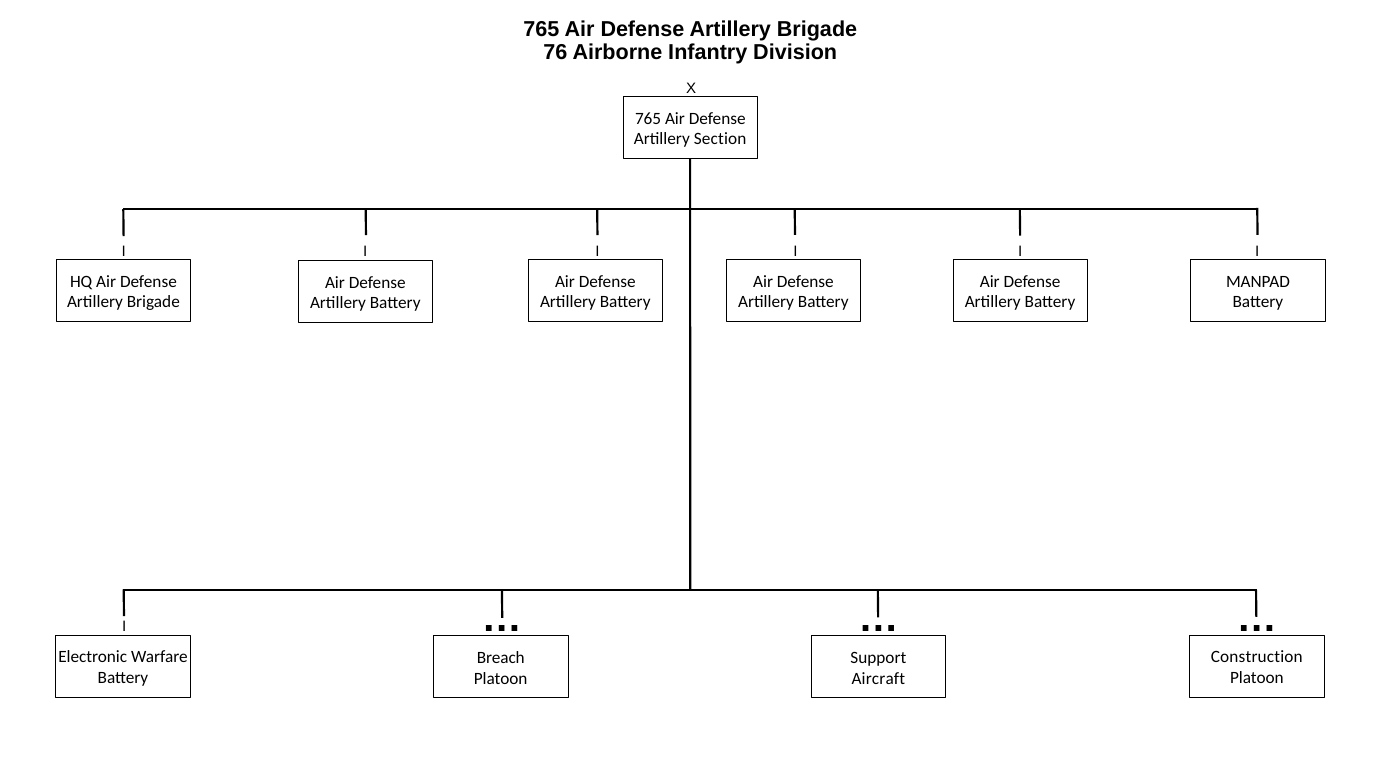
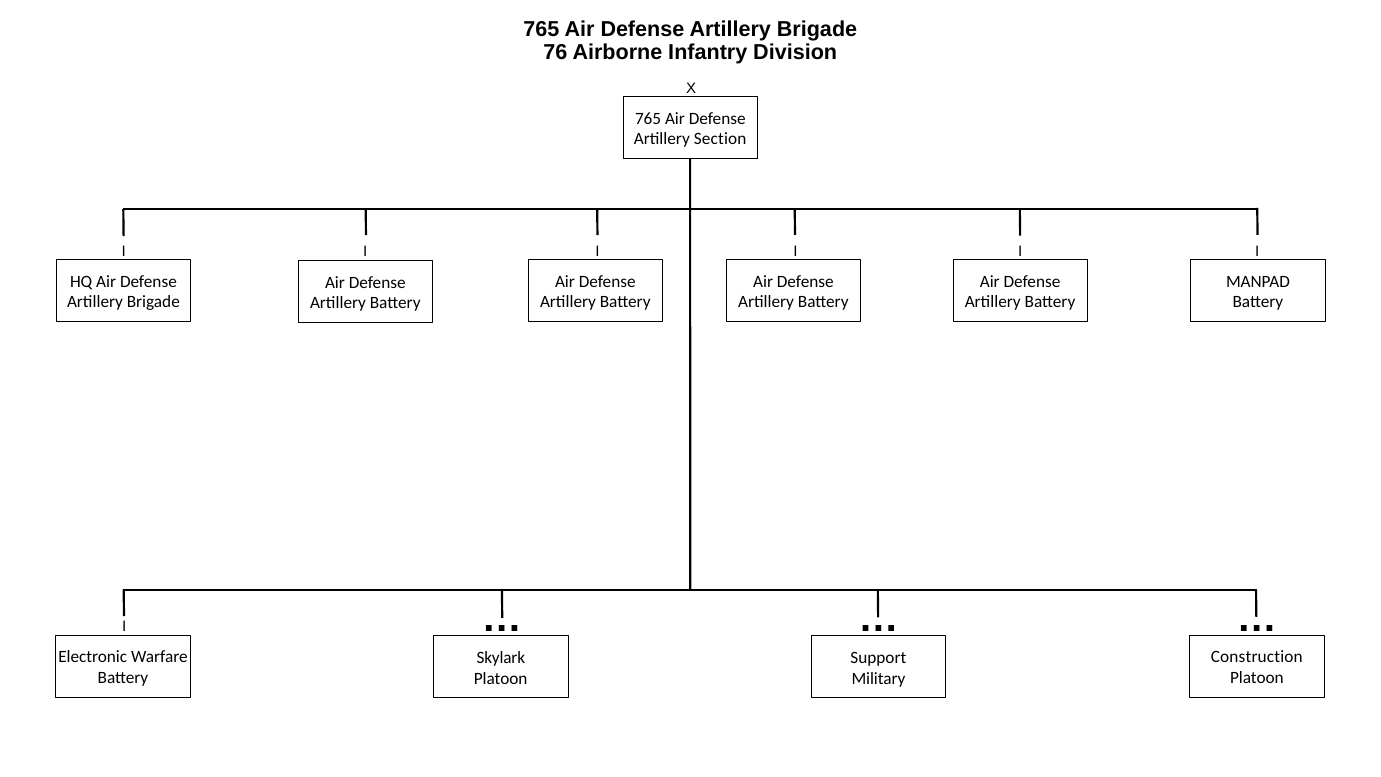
Breach: Breach -> Skylark
Aircraft: Aircraft -> Military
